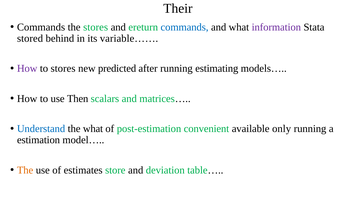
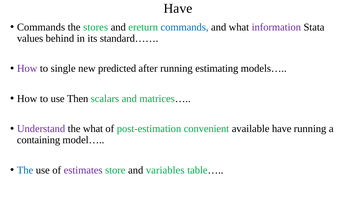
Their at (178, 9): Their -> Have
stored: stored -> values
variable……: variable…… -> standard……
to stores: stores -> single
Understand colour: blue -> purple
available only: only -> have
estimation: estimation -> containing
The at (25, 170) colour: orange -> blue
estimates colour: black -> purple
deviation: deviation -> variables
